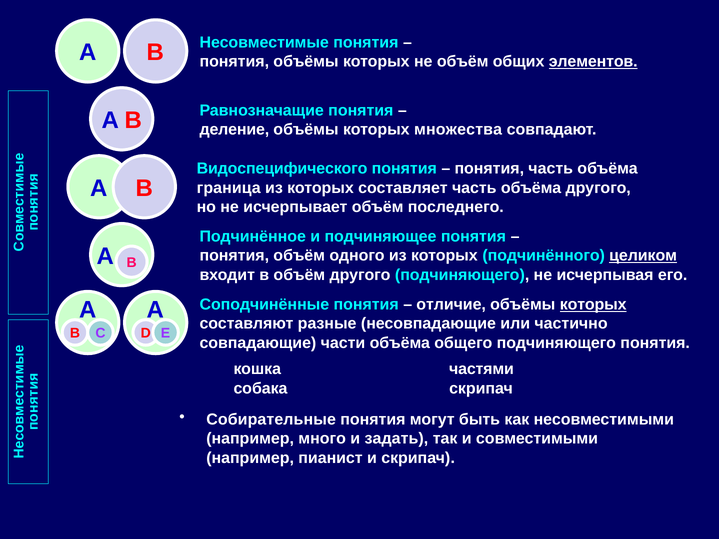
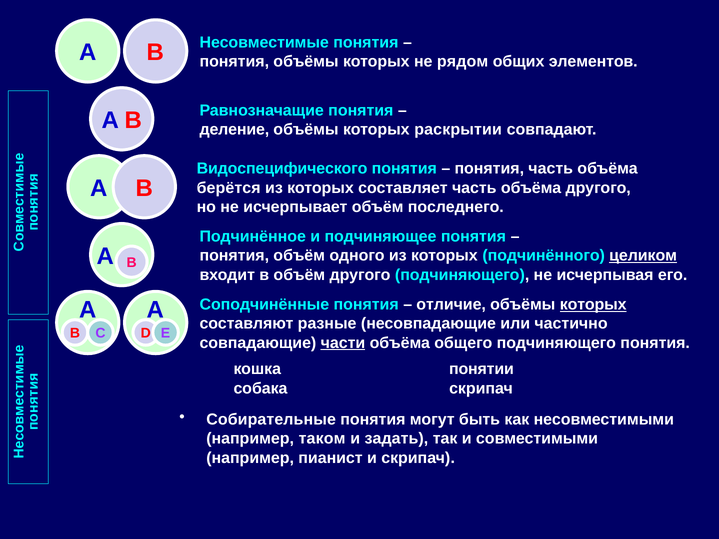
не объём: объём -> рядом
элементов underline: present -> none
множества: множества -> раскрытии
граница: граница -> берётся
части underline: none -> present
частями: частями -> понятии
много: много -> таком
